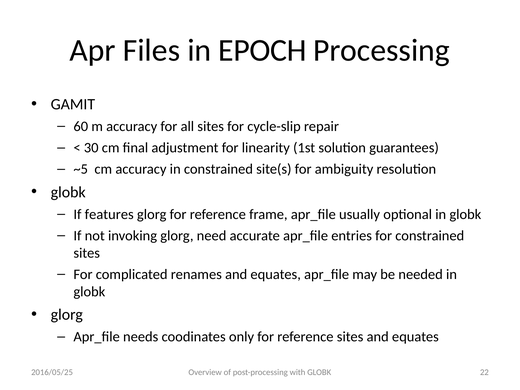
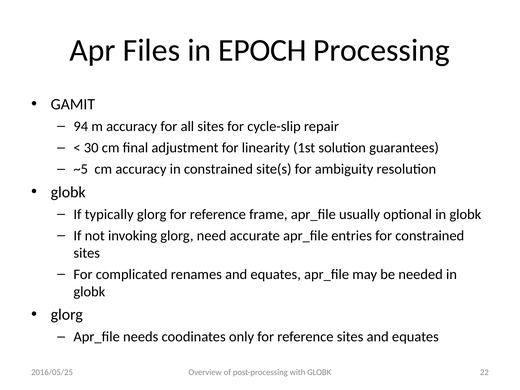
60: 60 -> 94
features: features -> typically
